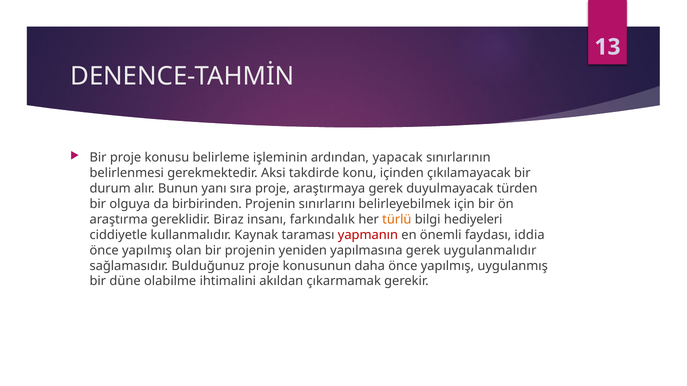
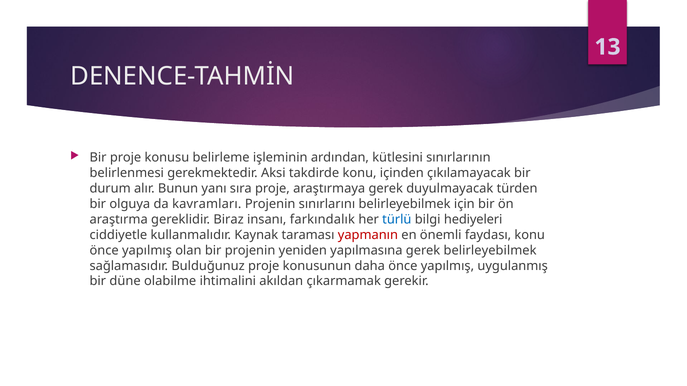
yapacak: yapacak -> kütlesini
birbirinden: birbirinden -> kavramları
türlü colour: orange -> blue
faydası iddia: iddia -> konu
gerek uygulanmalıdır: uygulanmalıdır -> belirleyebilmek
